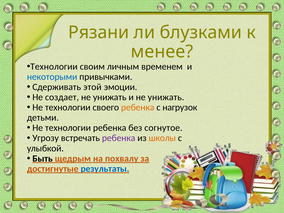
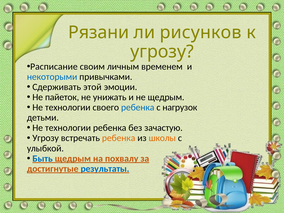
блузками: блузками -> рисунков
менее at (162, 52): менее -> угрозу
Технологии at (54, 67): Технологии -> Расписание
создает: создает -> пайеток
и не унижать: унижать -> щедрым
ребенка at (138, 107) colour: orange -> blue
согнутое: согнутое -> зачастую
ребенка at (119, 138) colour: purple -> orange
Быть colour: black -> blue
